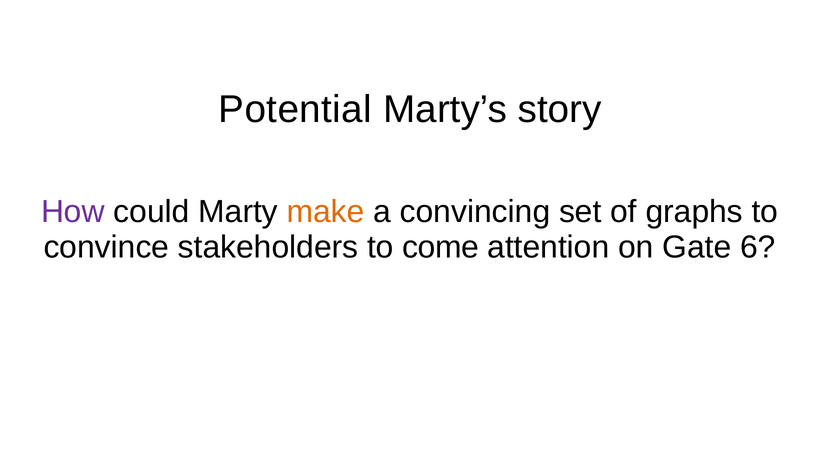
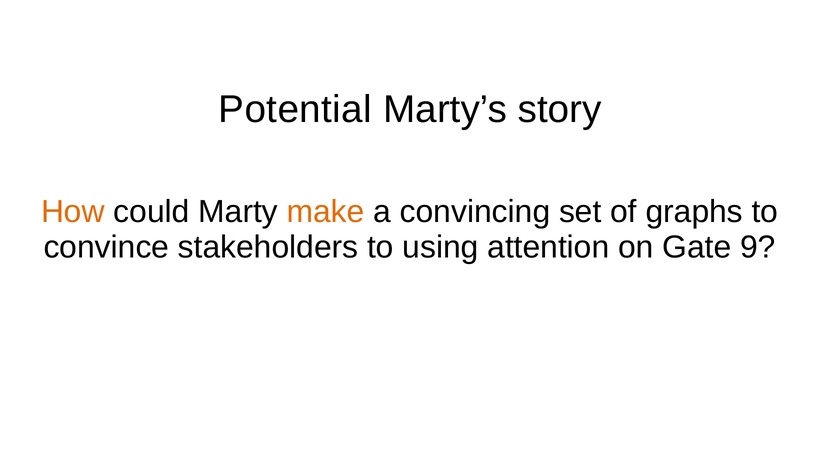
How colour: purple -> orange
come: come -> using
6: 6 -> 9
